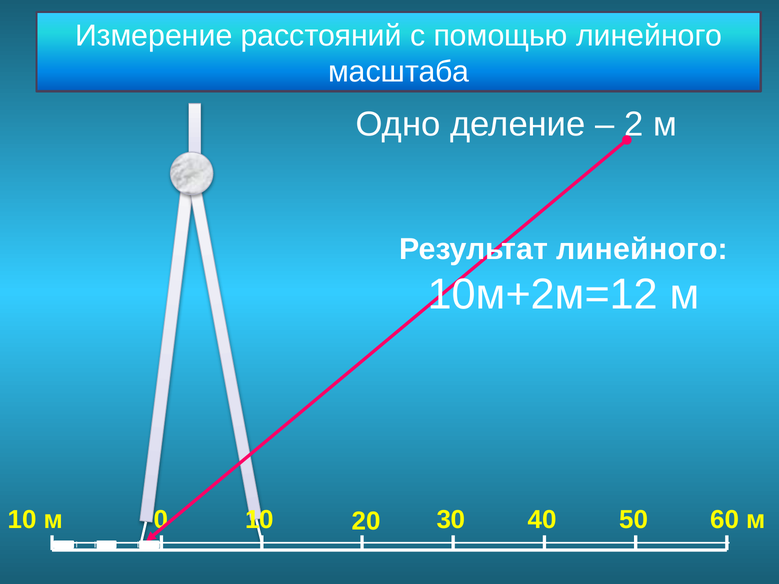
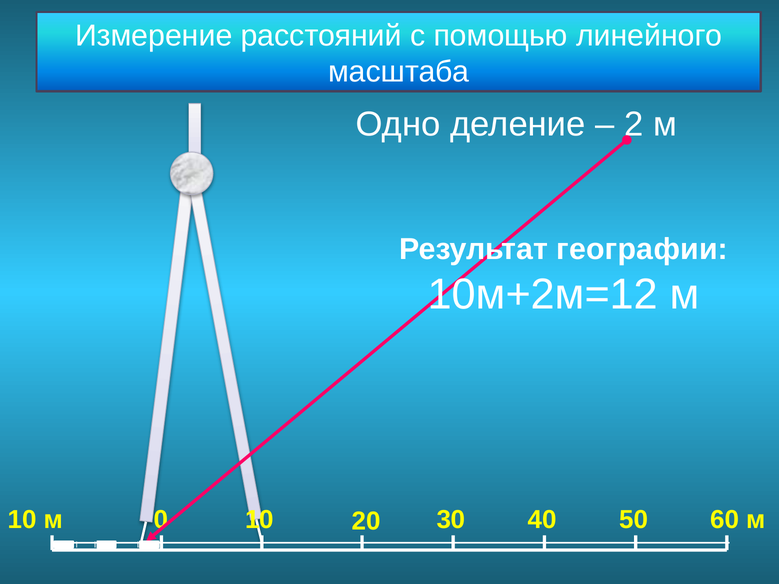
Результат линейного: линейного -> географии
